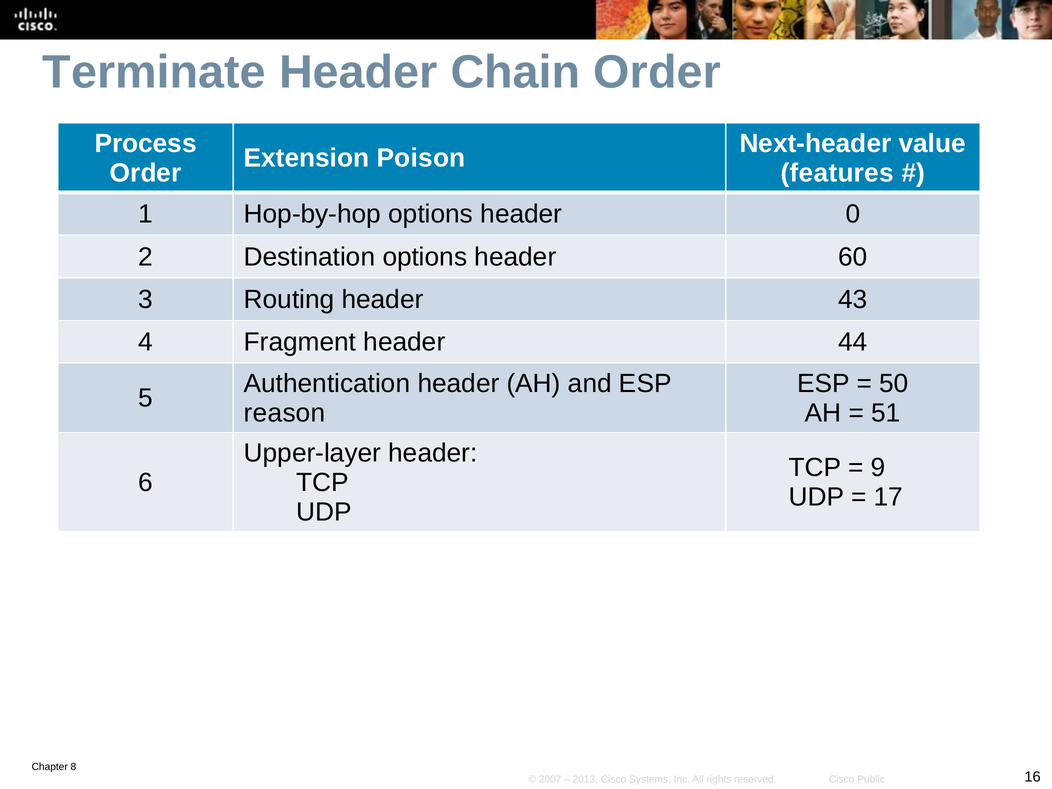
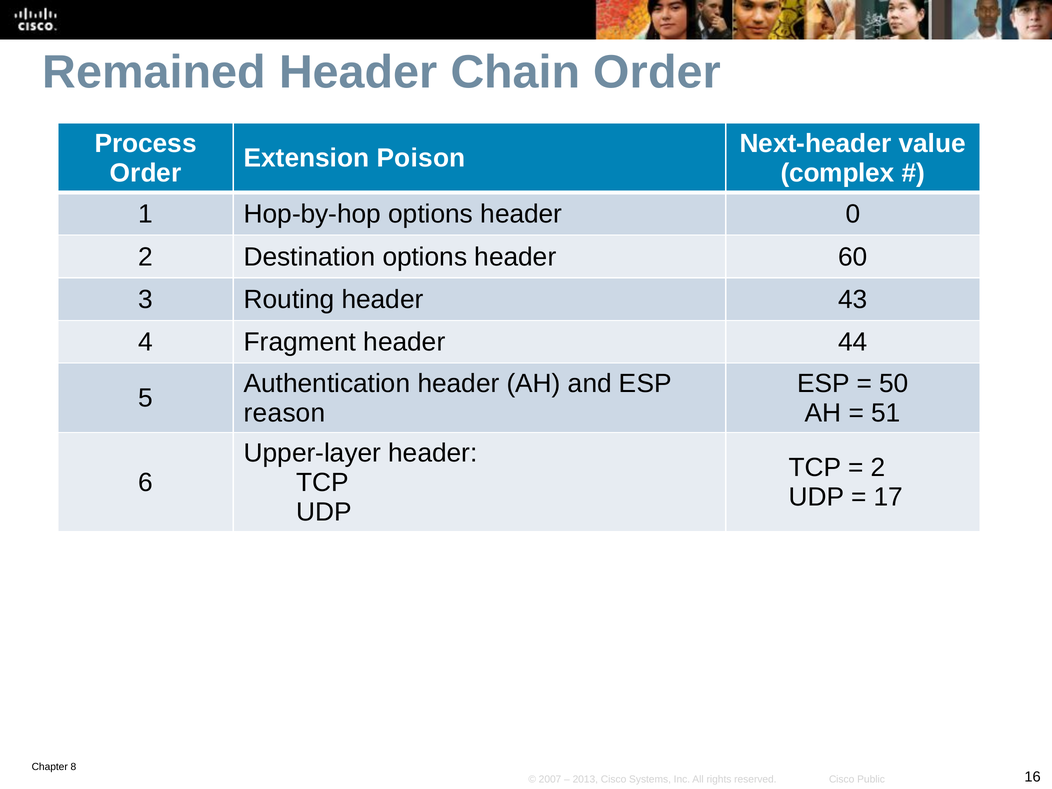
Terminate: Terminate -> Remained
features: features -> complex
9 at (878, 468): 9 -> 2
